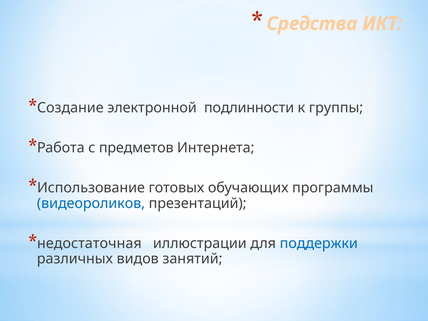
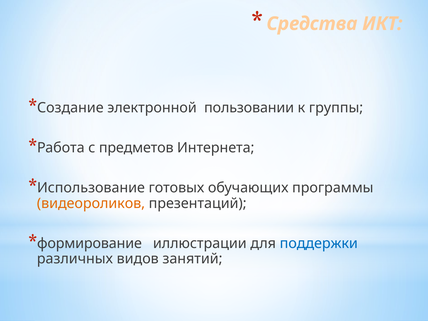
подлинности: подлинности -> пользовании
видеороликов colour: blue -> orange
недостаточная: недостаточная -> формирование
